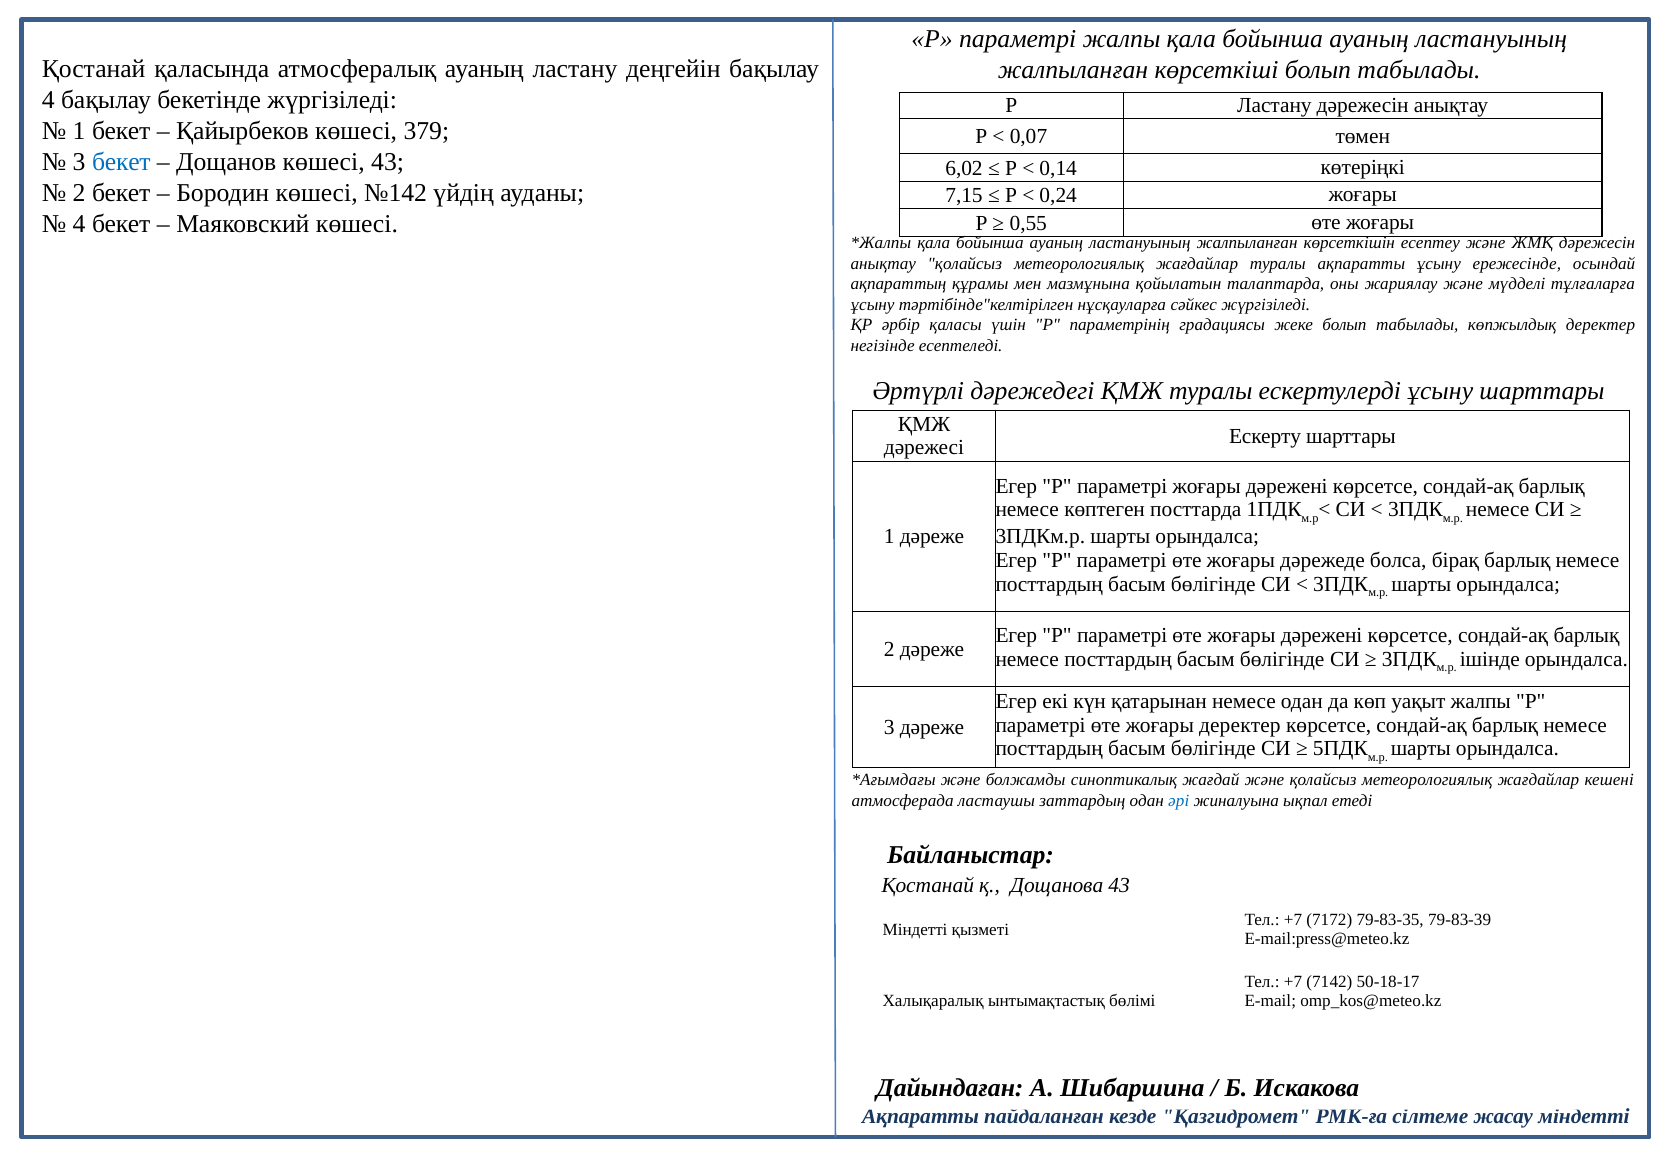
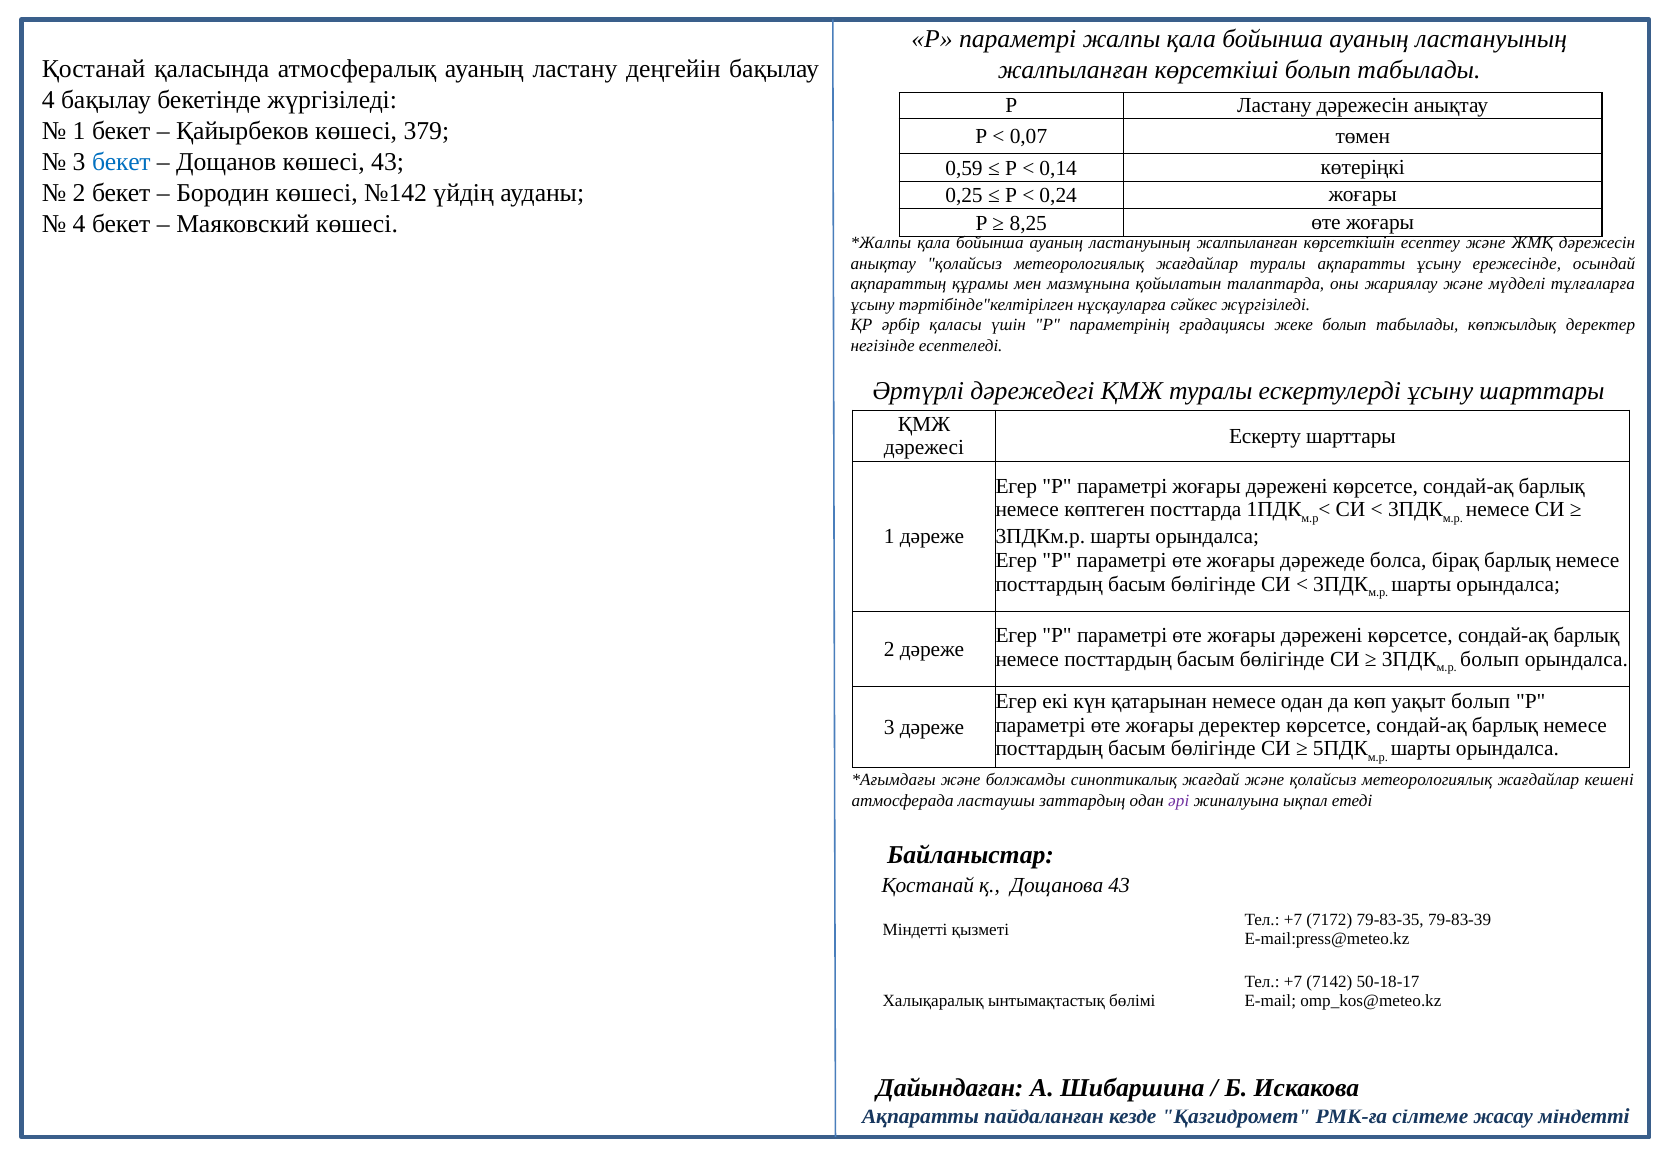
6,02: 6,02 -> 0,59
7,15: 7,15 -> 0,25
0,55: 0,55 -> 8,25
ішінде at (1490, 659): ішінде -> болып
уақыт жалпы: жалпы -> болып
әрі colour: blue -> purple
